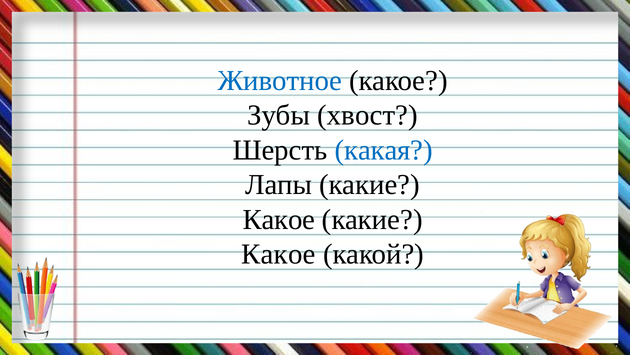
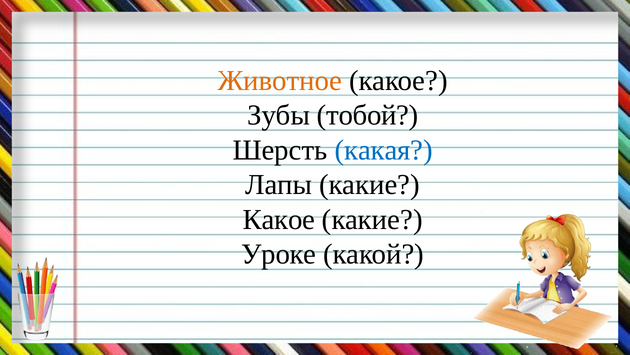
Животное colour: blue -> orange
хвост: хвост -> тобой
Какое at (278, 254): Какое -> Уроке
